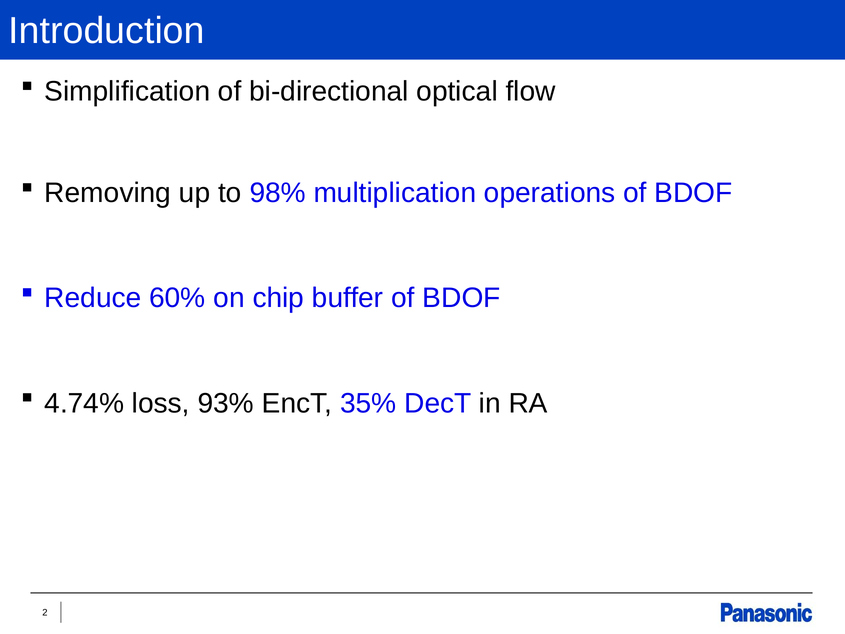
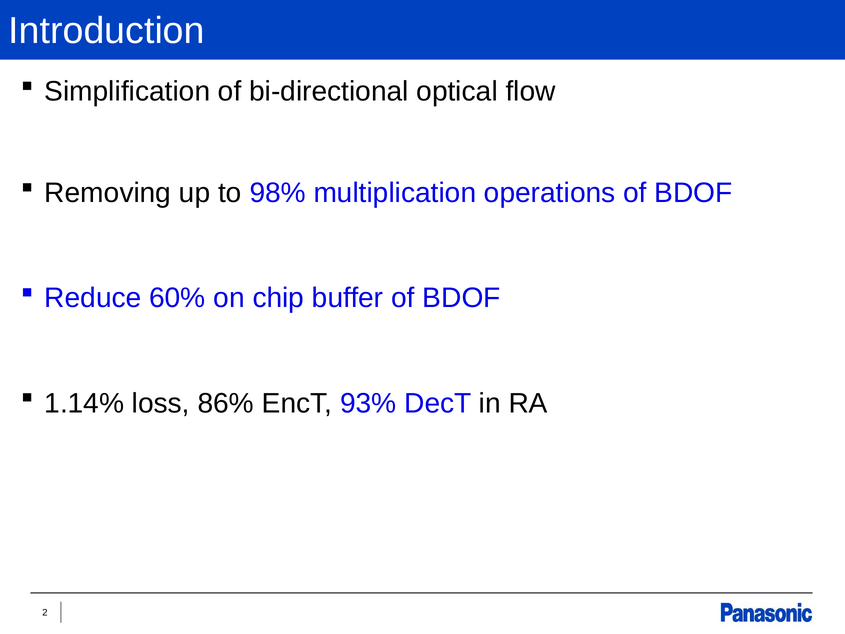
4.74%: 4.74% -> 1.14%
93%: 93% -> 86%
35%: 35% -> 93%
